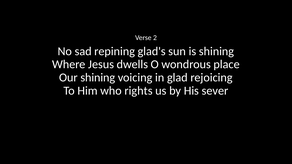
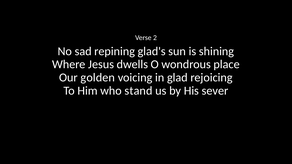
Our shining: shining -> golden
rights: rights -> stand
